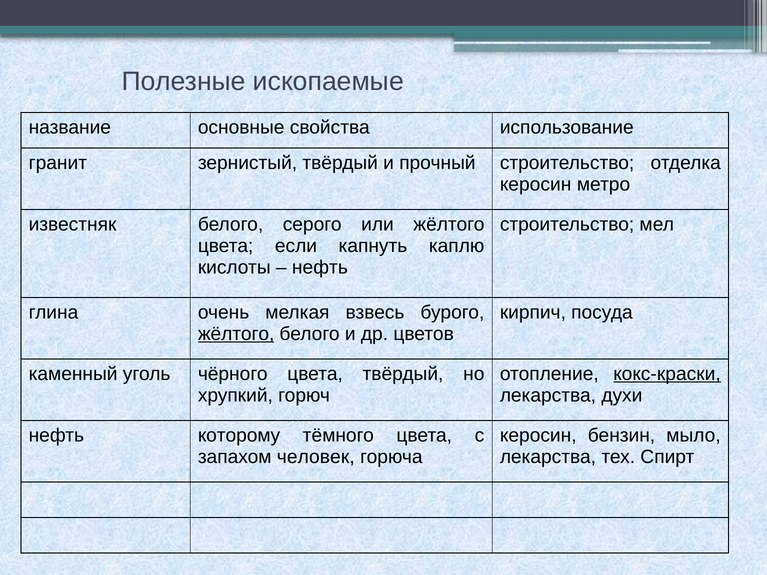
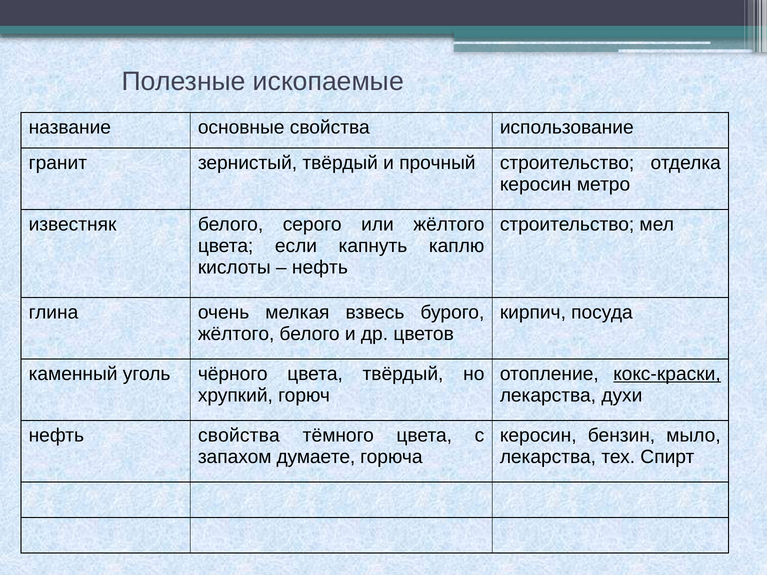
жёлтого at (236, 334) underline: present -> none
нефть которому: которому -> свойства
человек: человек -> думаете
